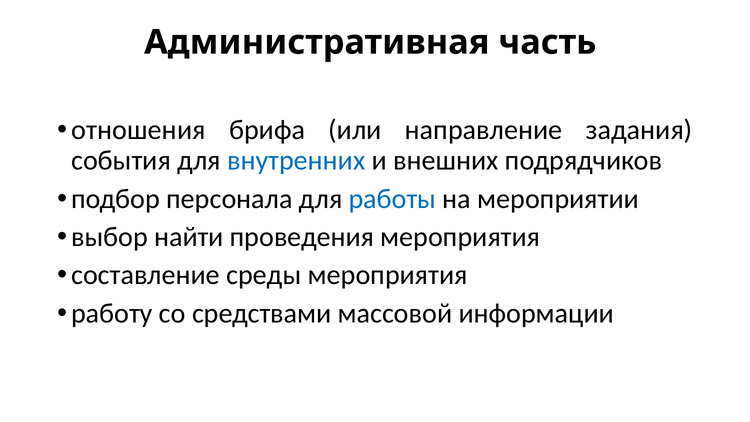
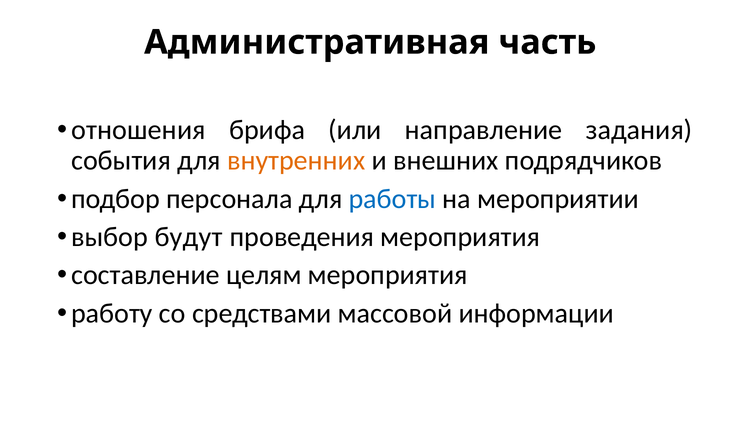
внутренних colour: blue -> orange
найти: найти -> будут
среды: среды -> целям
